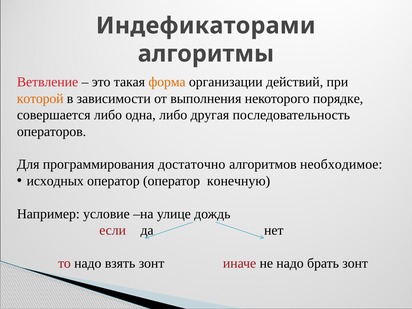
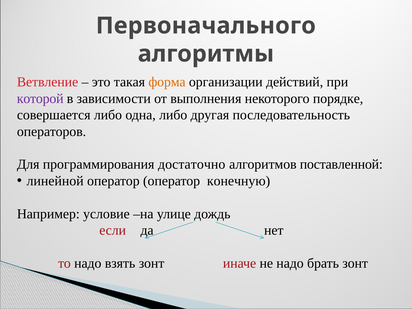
Индефикаторами: Индефикаторами -> Первоначального
которой colour: orange -> purple
необходимое: необходимое -> поставленной
исходных: исходных -> линейной
